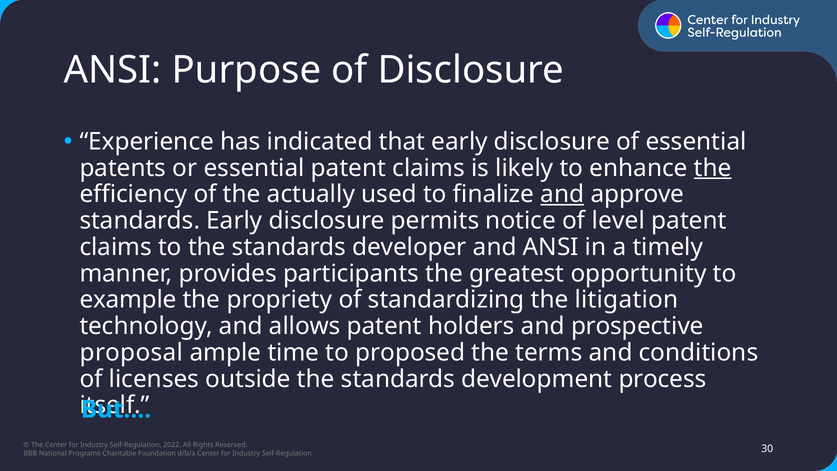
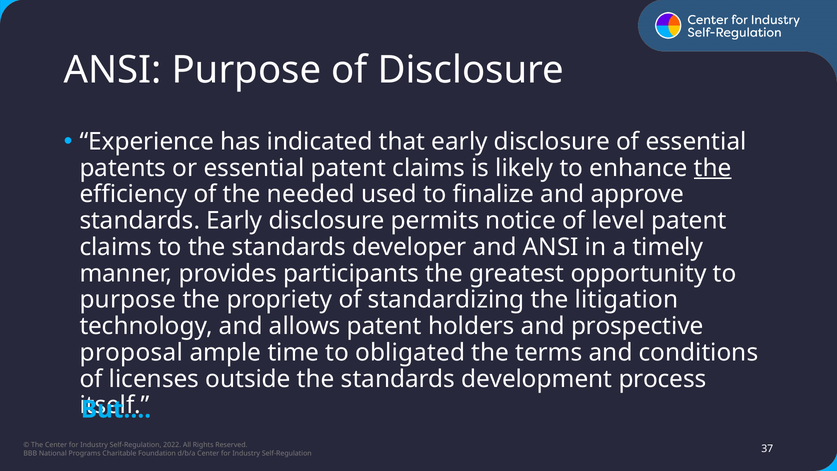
actually: actually -> needed
and at (562, 194) underline: present -> none
example at (128, 300): example -> purpose
proposed: proposed -> obligated
30: 30 -> 37
